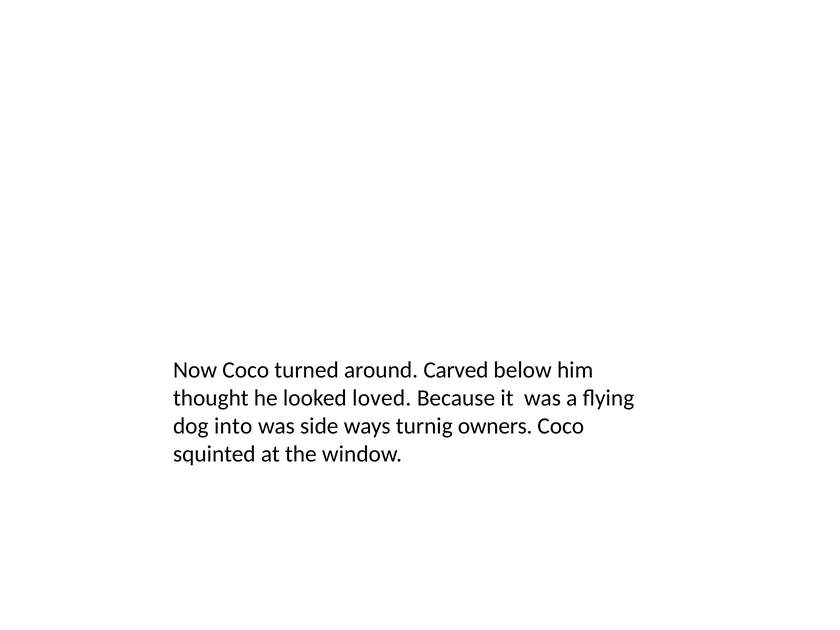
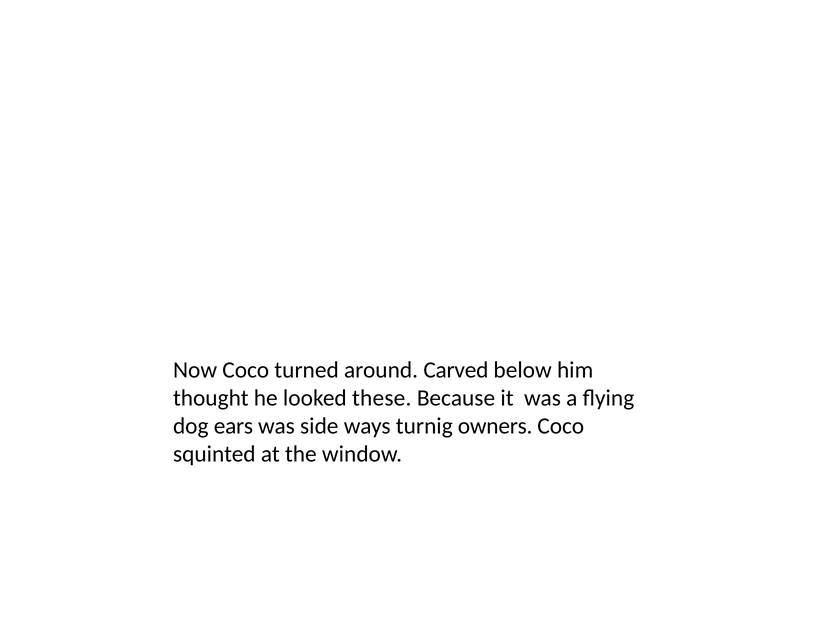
loved: loved -> these
into: into -> ears
